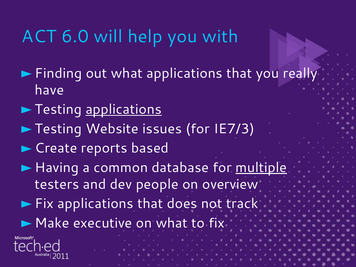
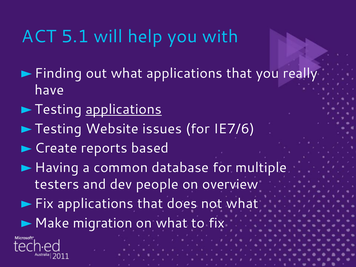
6.0: 6.0 -> 5.1
IE7/3: IE7/3 -> IE7/6
multiple underline: present -> none
not track: track -> what
executive: executive -> migration
